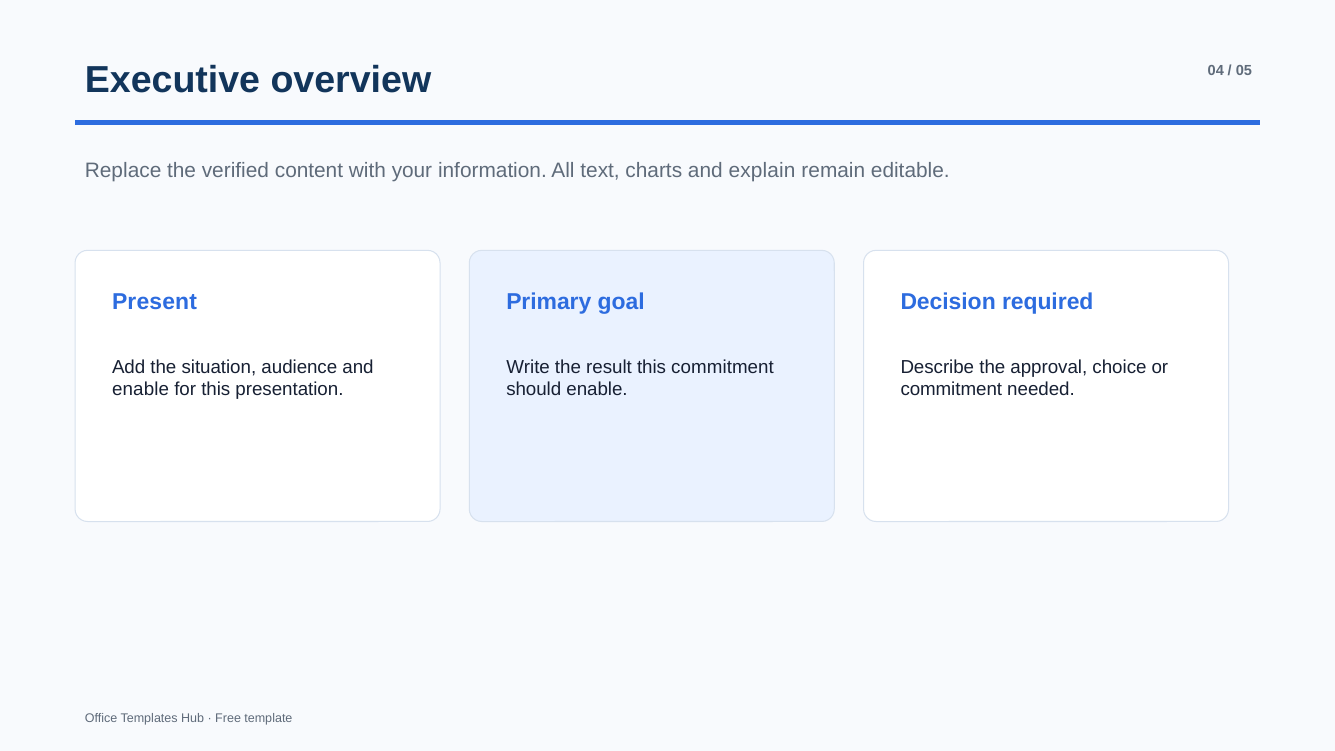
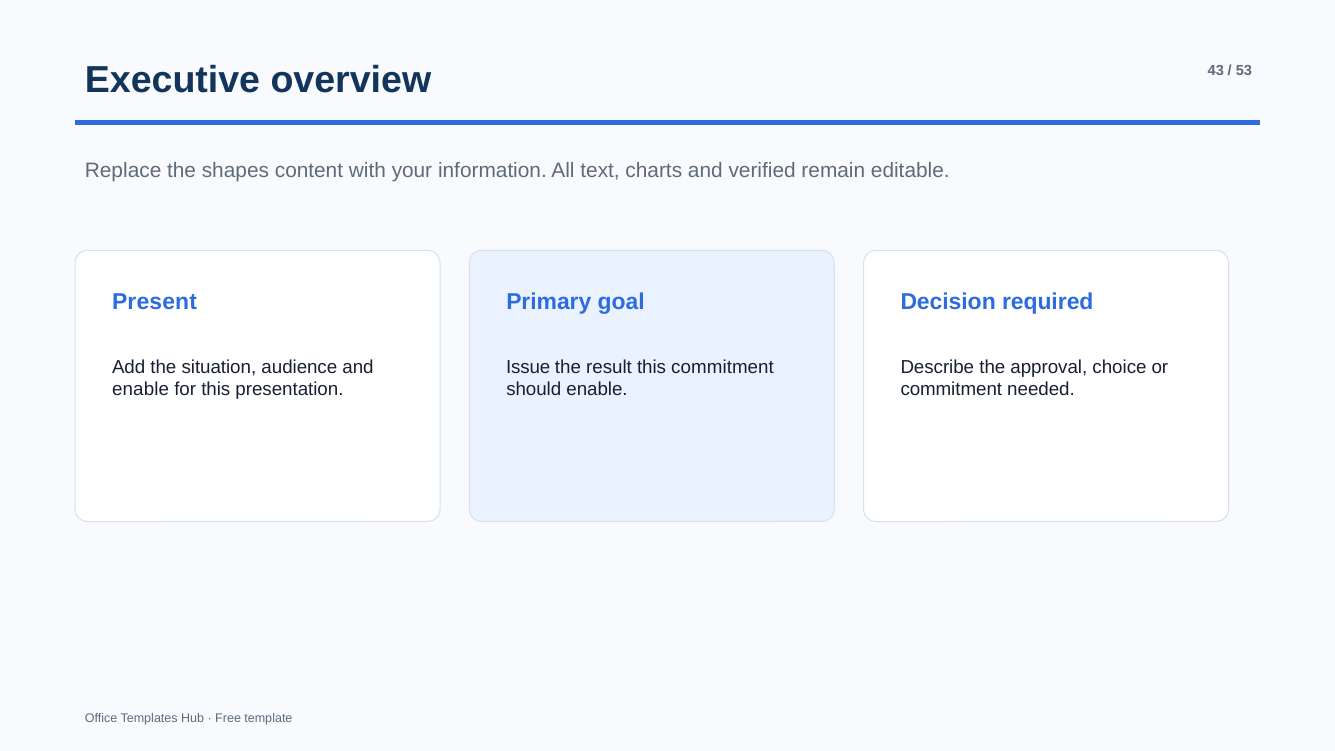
04: 04 -> 43
05: 05 -> 53
verified: verified -> shapes
explain: explain -> verified
Write: Write -> Issue
